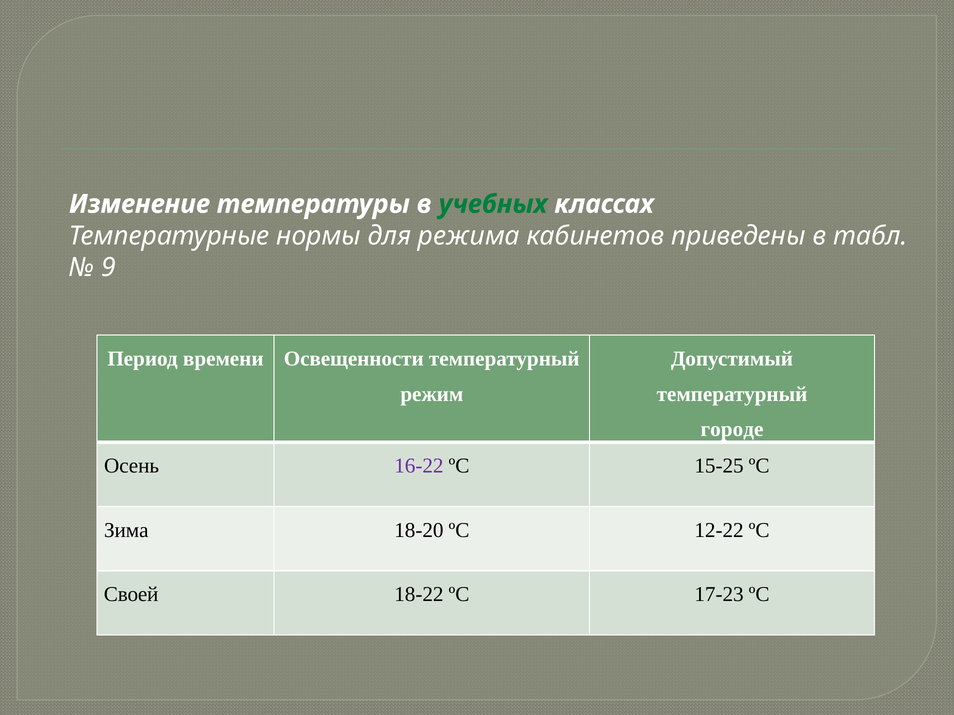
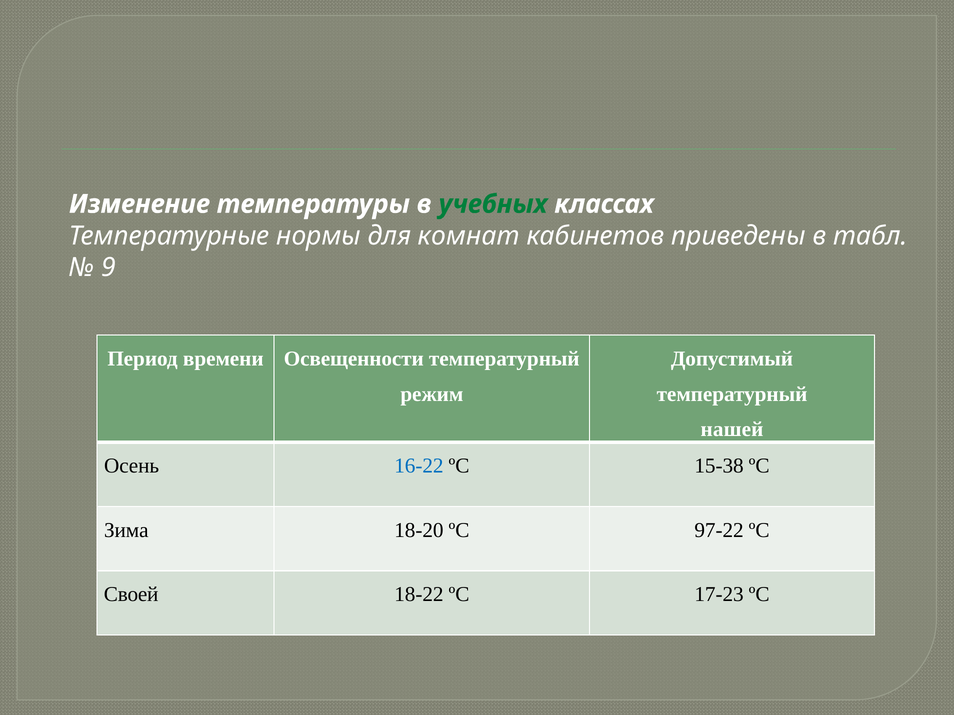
режима: режима -> комнат
городе: городе -> нашей
16-22 colour: purple -> blue
15-25: 15-25 -> 15-38
12-22: 12-22 -> 97-22
